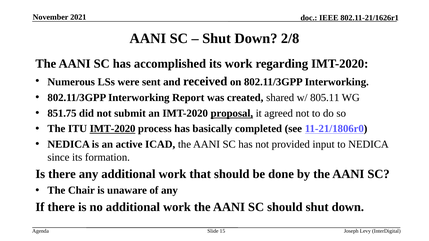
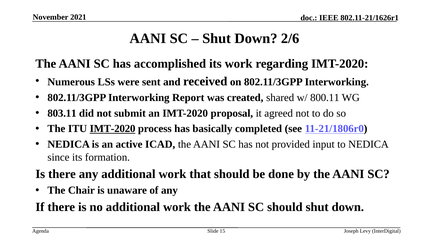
2/8: 2/8 -> 2/6
805.11: 805.11 -> 800.11
851.75: 851.75 -> 803.11
proposal underline: present -> none
